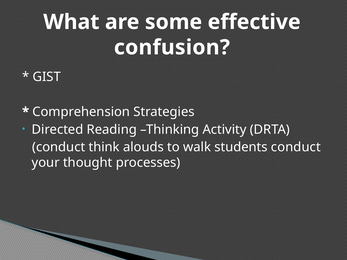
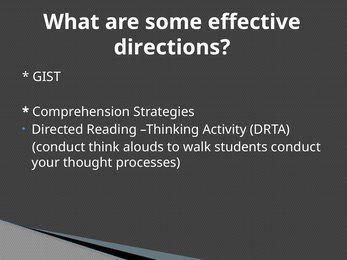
confusion: confusion -> directions
